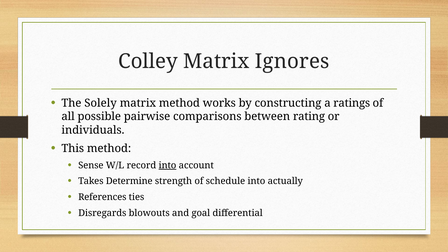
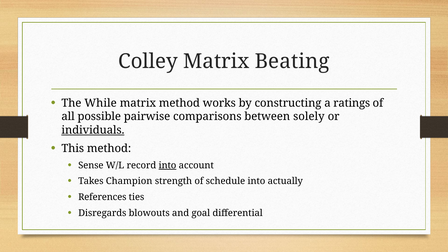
Ignores: Ignores -> Beating
Solely: Solely -> While
rating: rating -> solely
individuals underline: none -> present
Determine: Determine -> Champion
